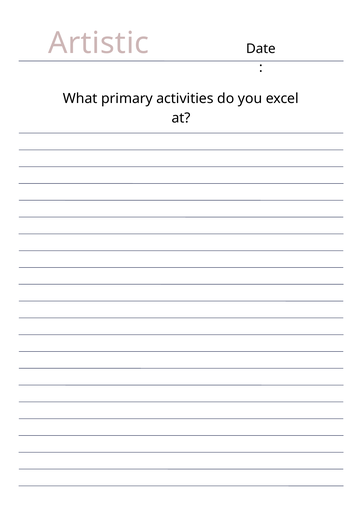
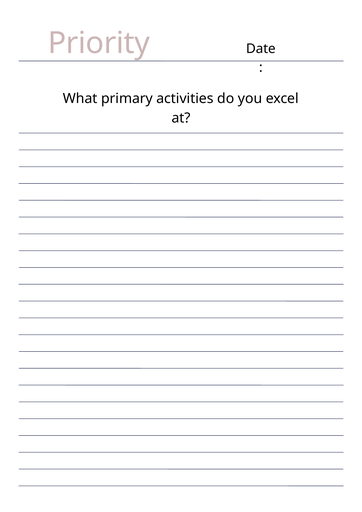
Artistic: Artistic -> Priority
